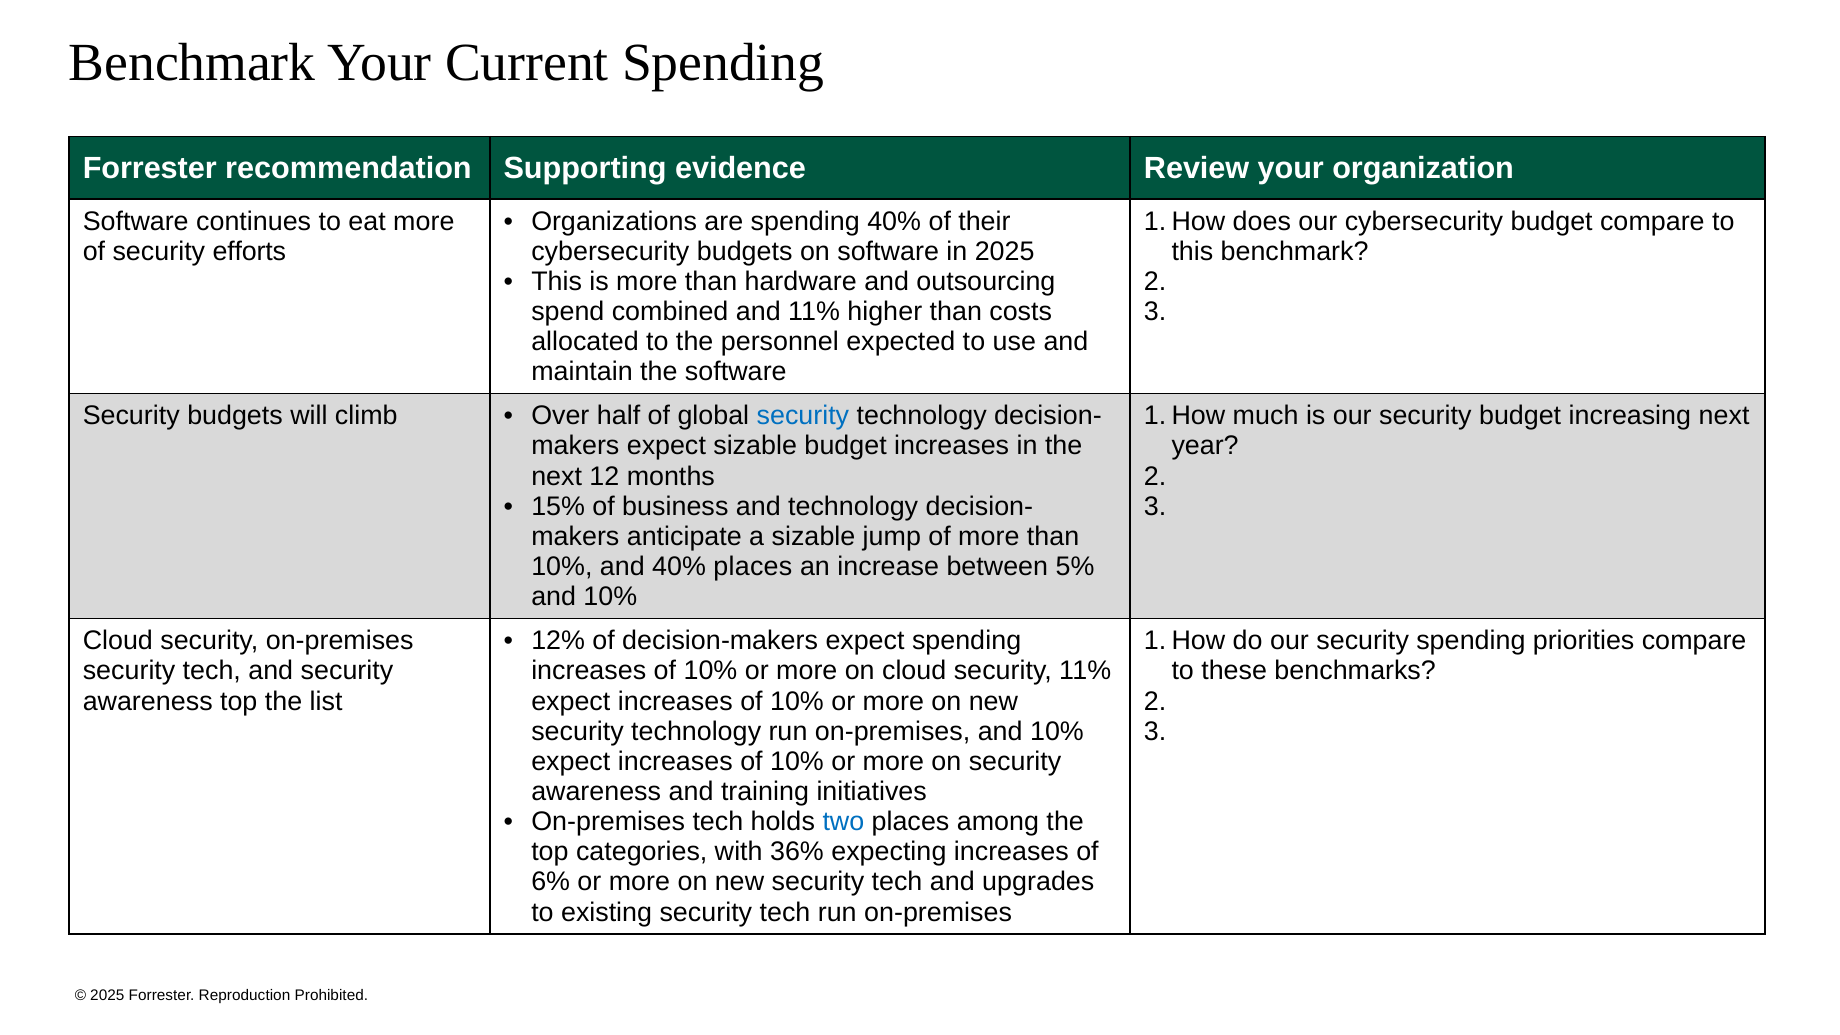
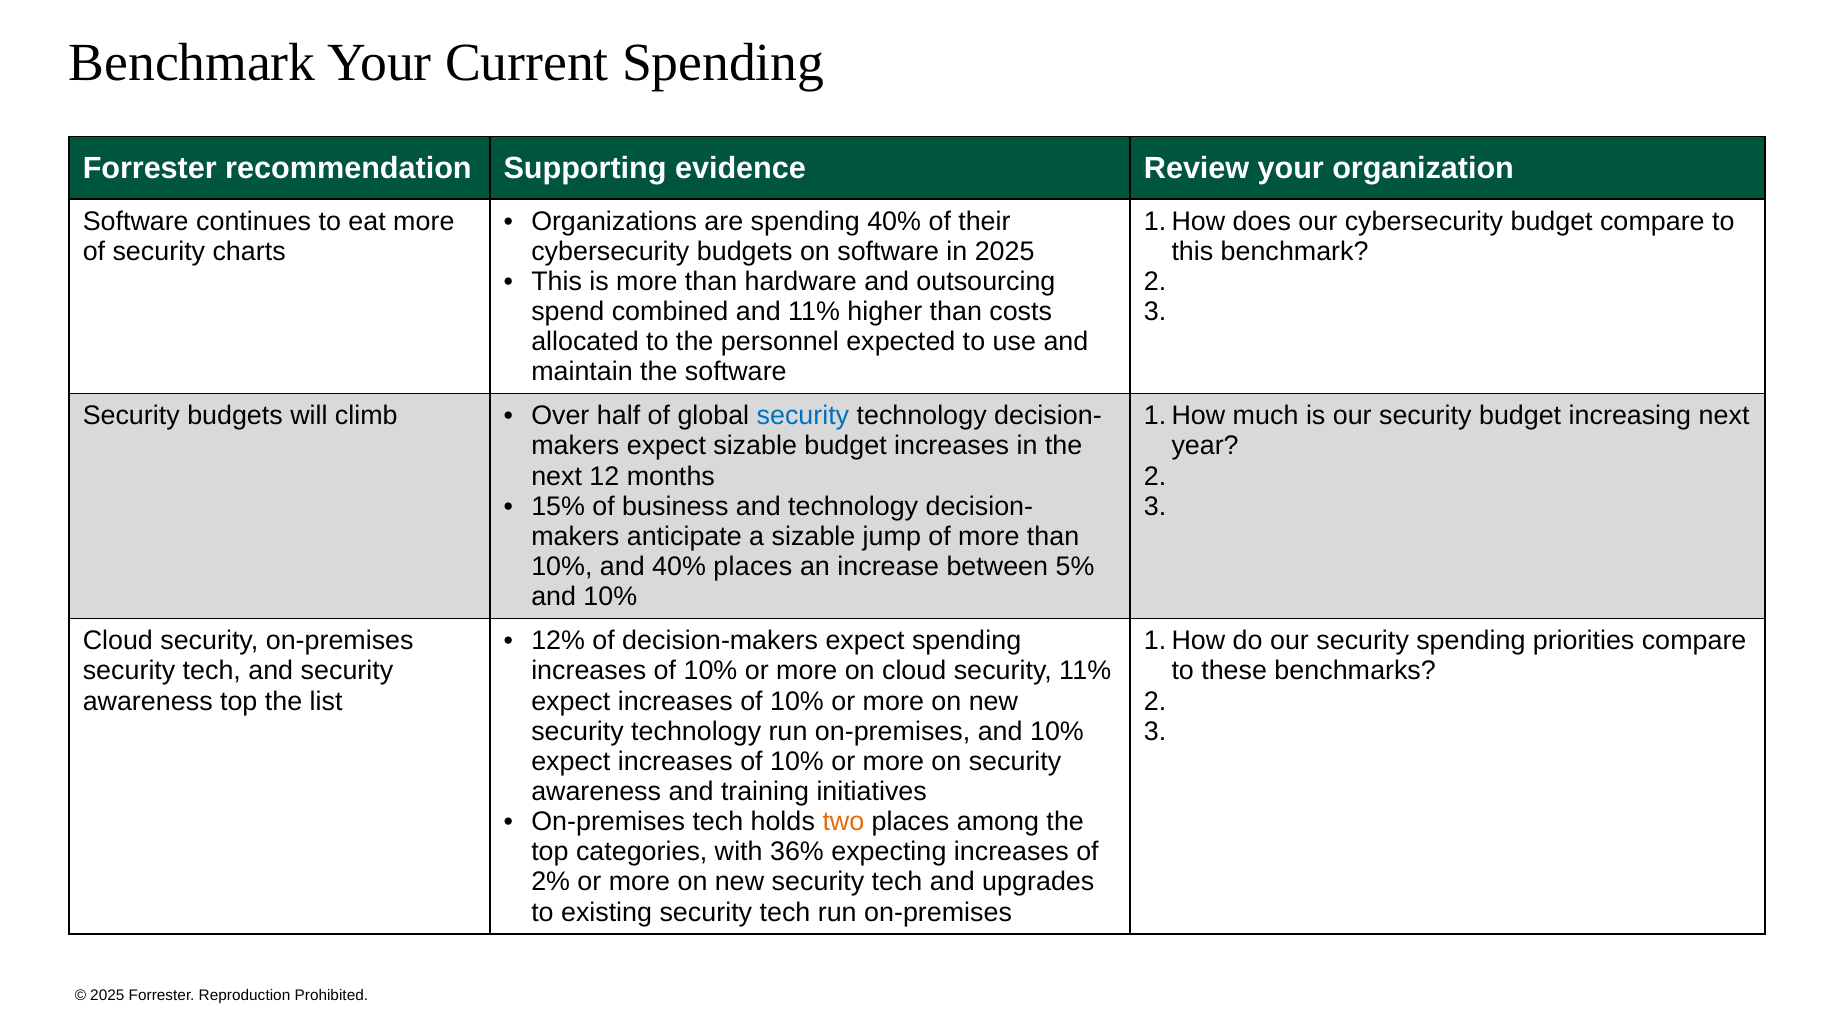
efforts: efforts -> charts
two colour: blue -> orange
6%: 6% -> 2%
